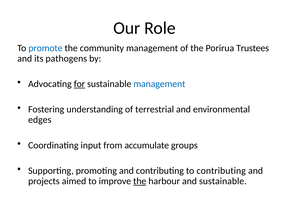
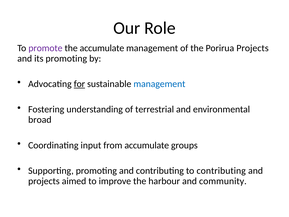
promote colour: blue -> purple
the community: community -> accumulate
Porirua Trustees: Trustees -> Projects
its pathogens: pathogens -> promoting
edges: edges -> broad
the at (140, 181) underline: present -> none
and sustainable: sustainable -> community
